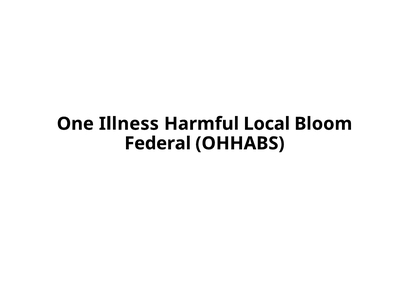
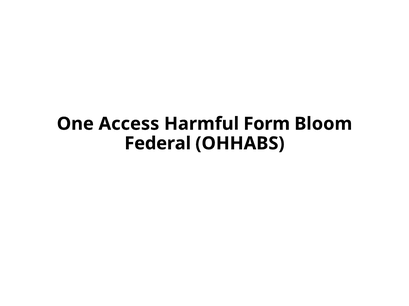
Illness: Illness -> Access
Local: Local -> Form
